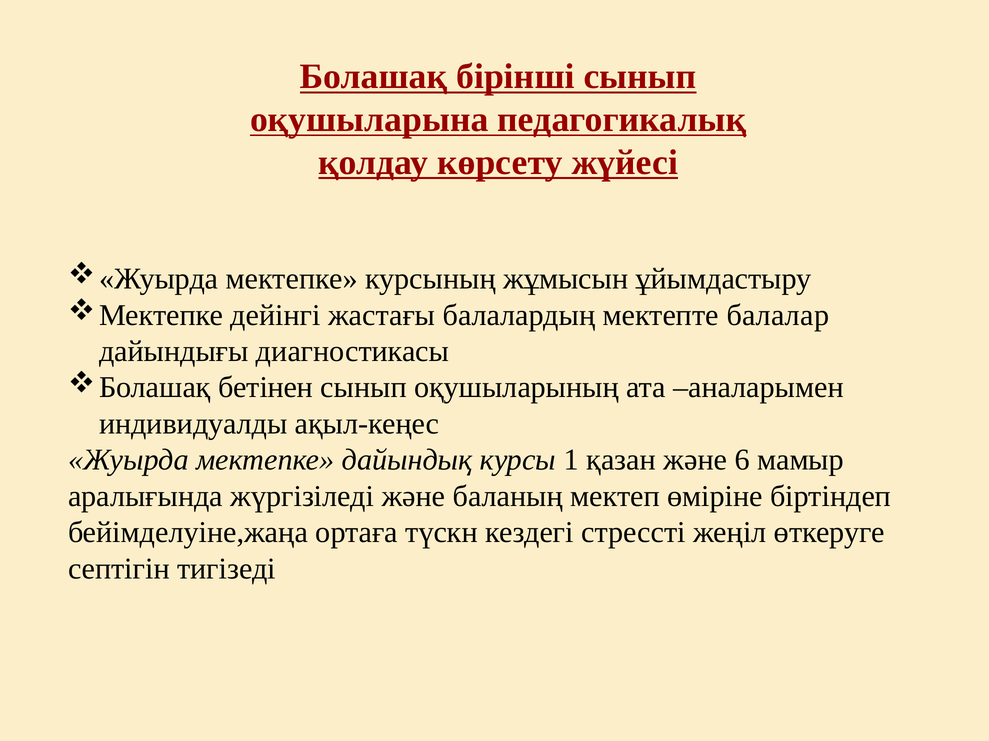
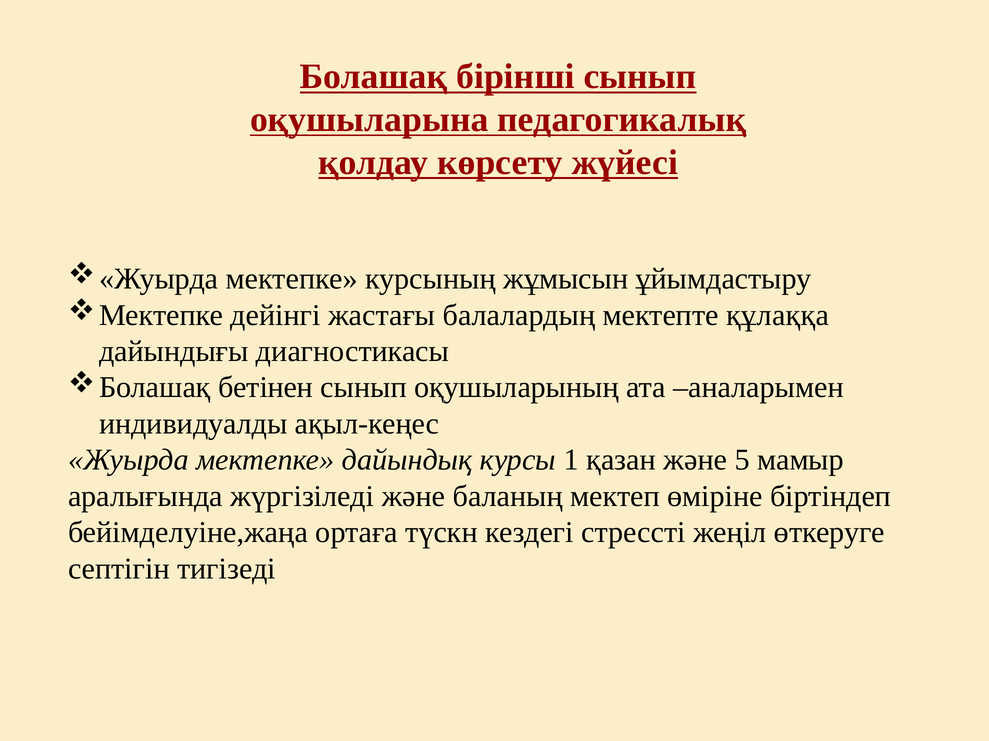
балалар: балалар -> құлаққа
6: 6 -> 5
